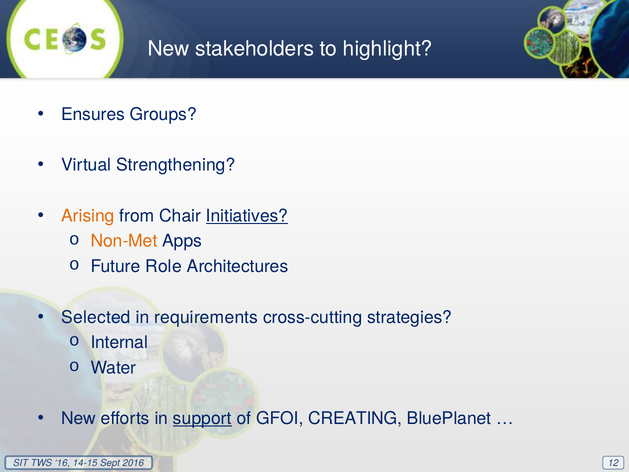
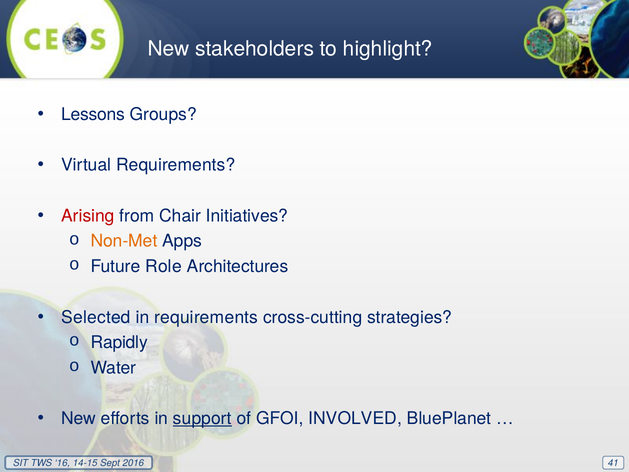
Ensures: Ensures -> Lessons
Virtual Strengthening: Strengthening -> Requirements
Arising colour: orange -> red
Initiatives underline: present -> none
Internal: Internal -> Rapidly
CREATING: CREATING -> INVOLVED
12: 12 -> 41
